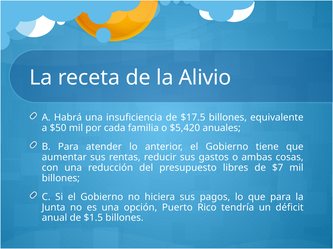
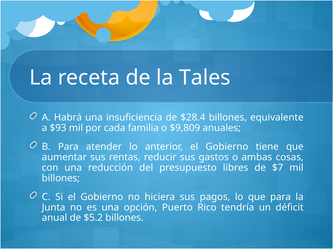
Alivio: Alivio -> Tales
$17.5: $17.5 -> $28.4
$50: $50 -> $93
$5,420: $5,420 -> $9,809
$1.5: $1.5 -> $5.2
